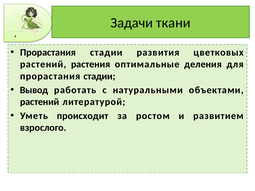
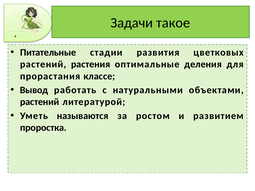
ткани: ткани -> такое
Прорастания at (48, 53): Прорастания -> Питательные
стадии at (99, 76): стадии -> классе
происходит: происходит -> называются
взрослого: взрослого -> проростка
